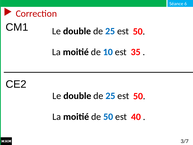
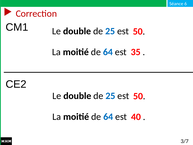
10 at (108, 52): 10 -> 64
50 at (108, 117): 50 -> 64
